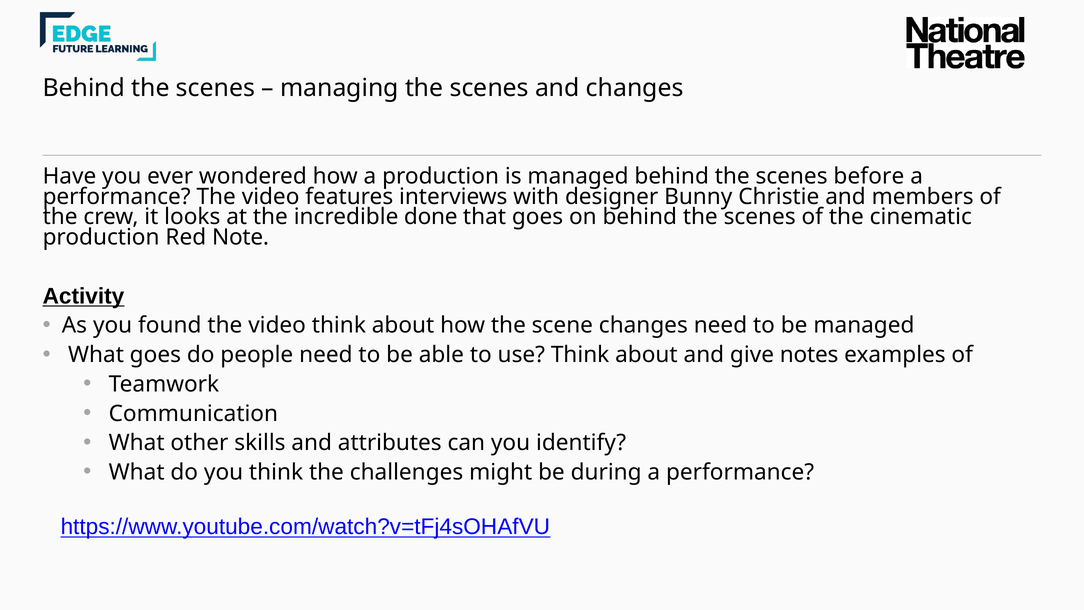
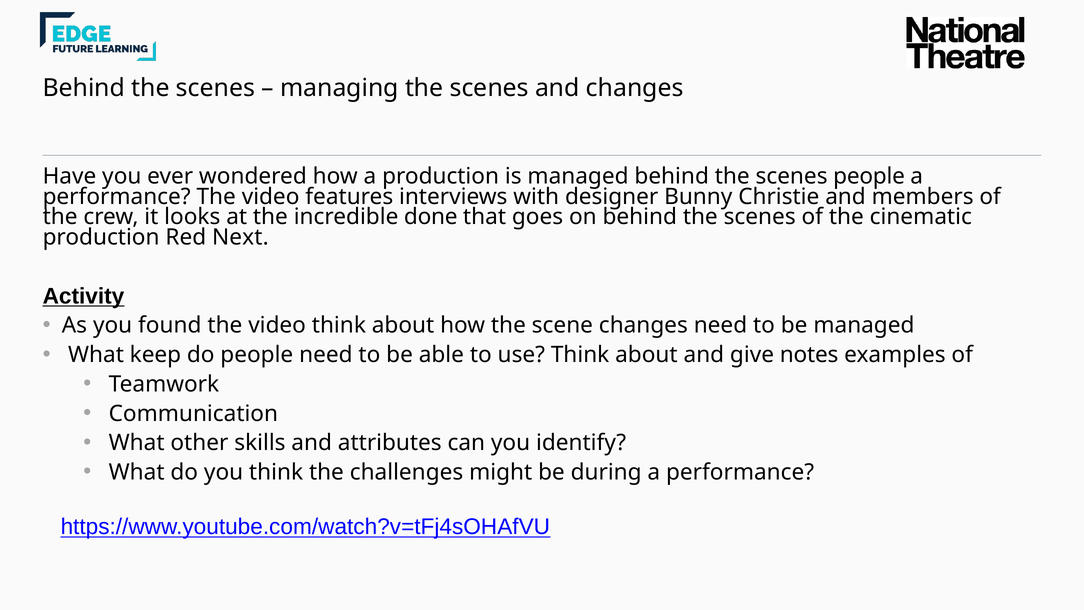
scenes before: before -> people
Note: Note -> Next
What goes: goes -> keep
